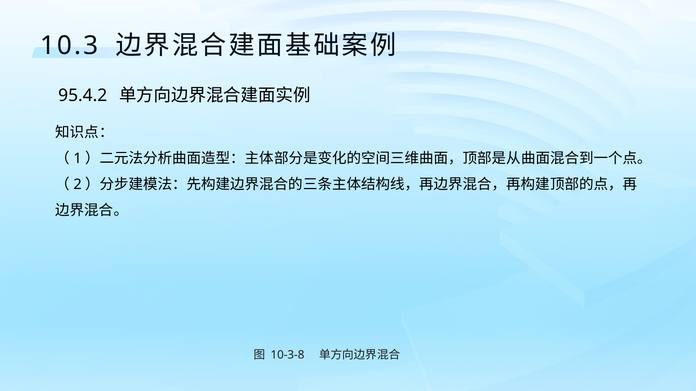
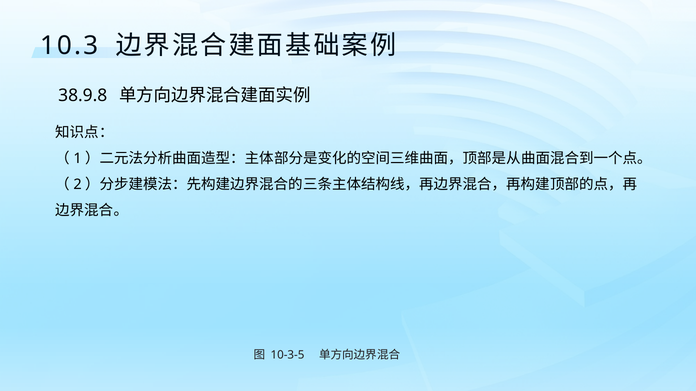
95.4.2: 95.4.2 -> 38.9.8
10-3-8: 10-3-8 -> 10-3-5
